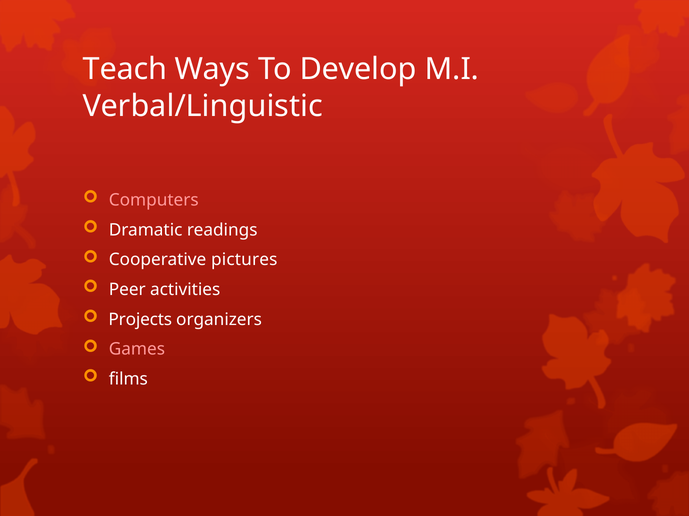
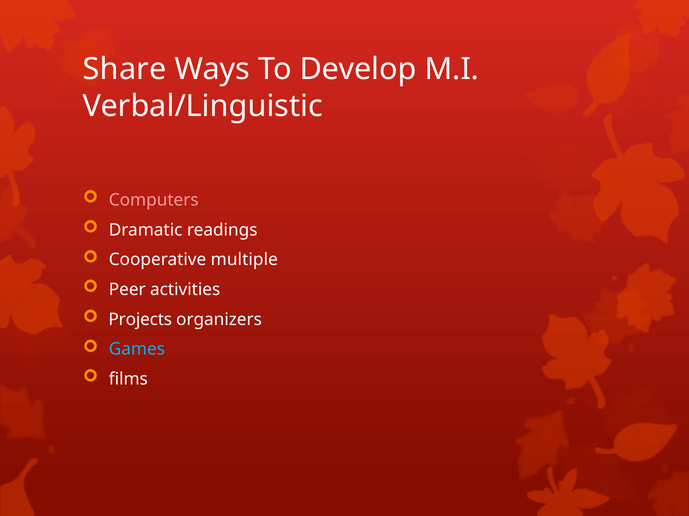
Teach: Teach -> Share
pictures: pictures -> multiple
Games colour: pink -> light blue
